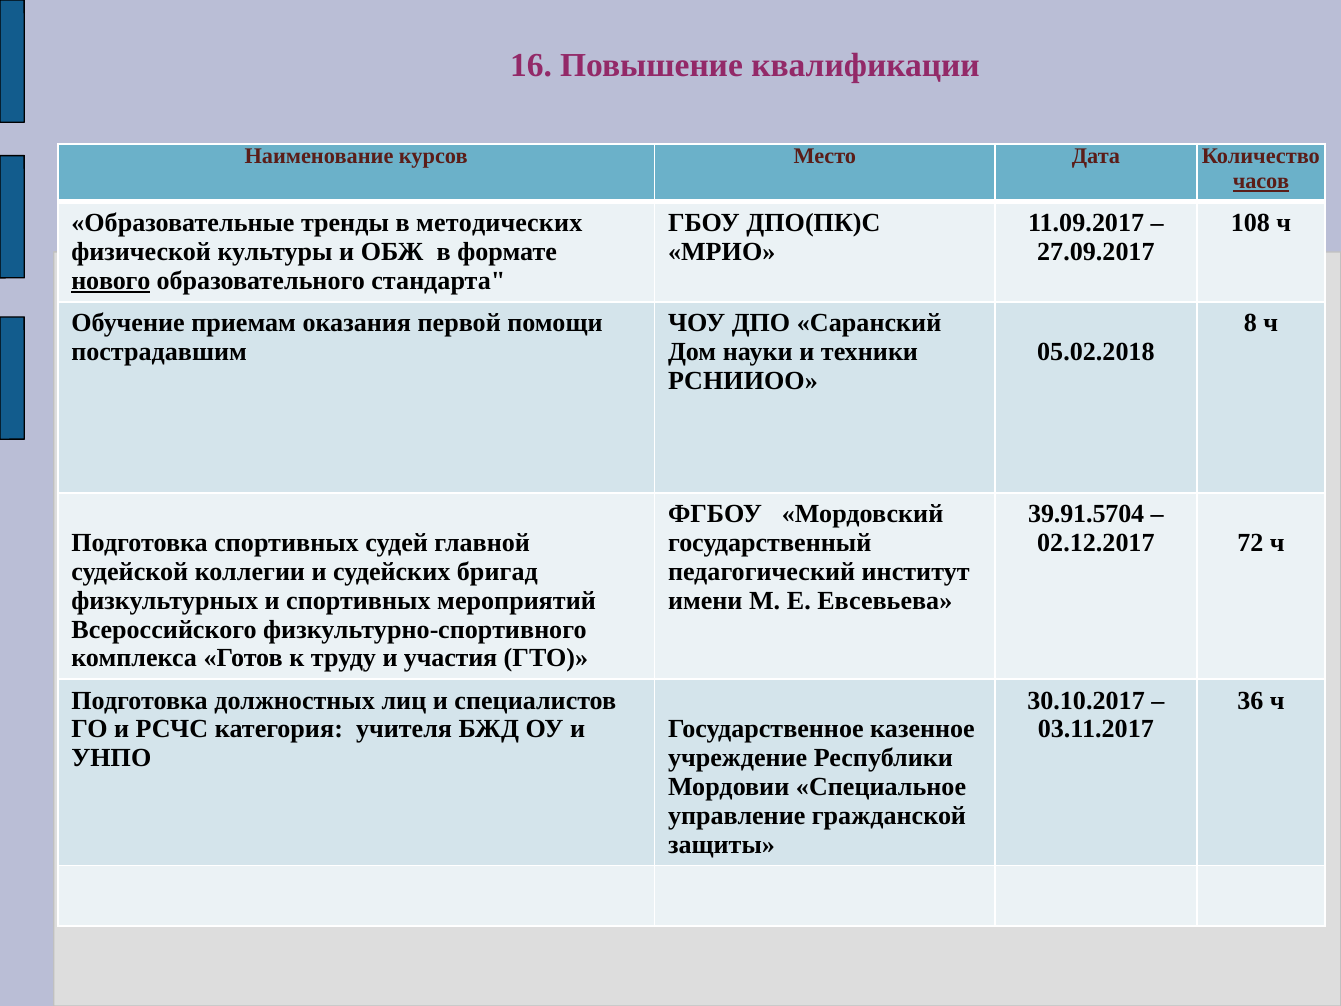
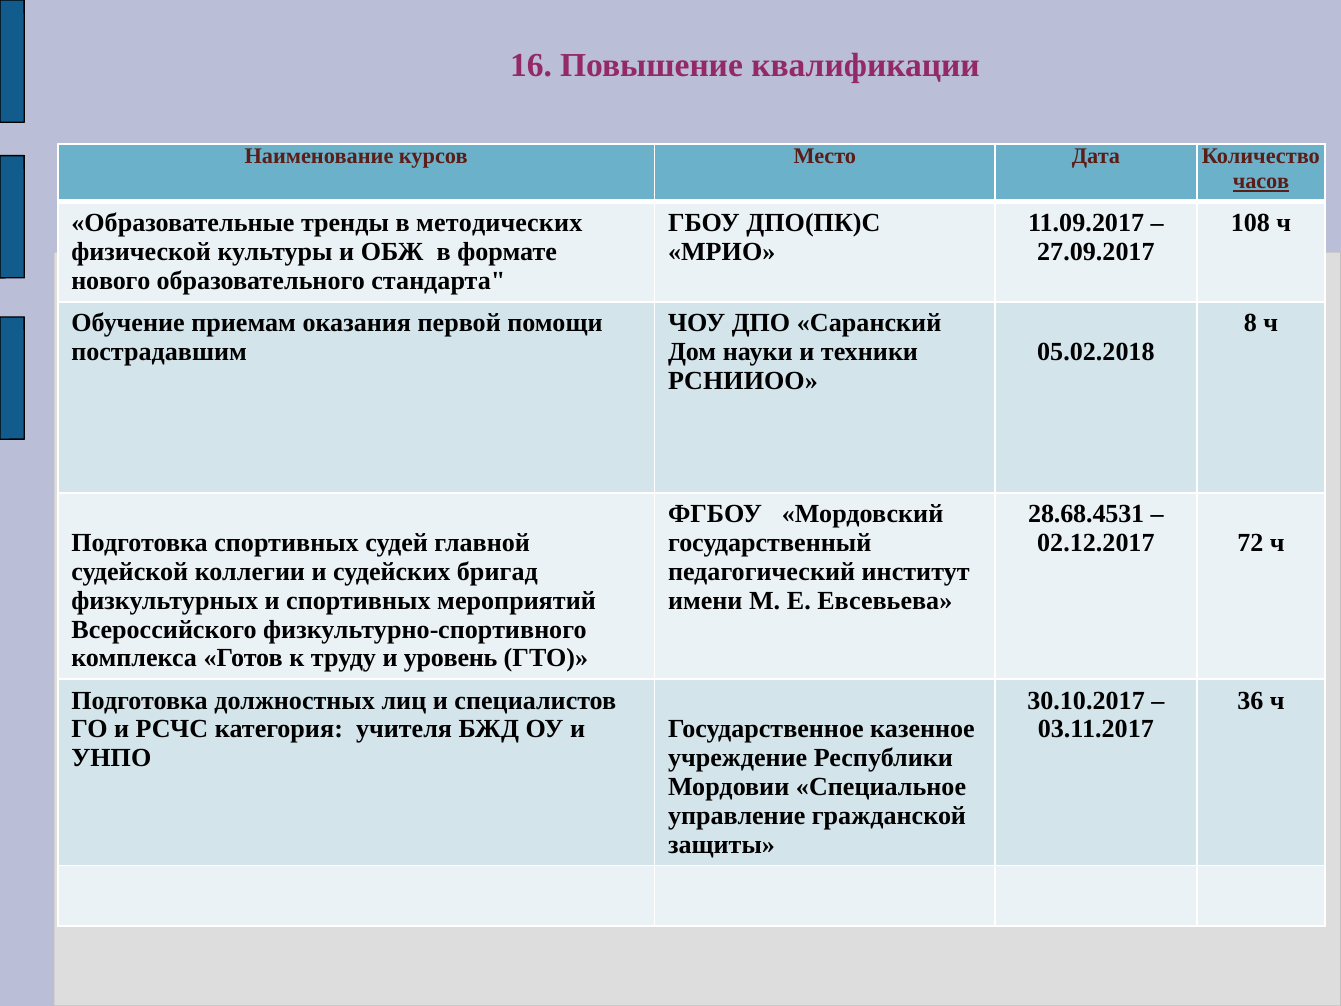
нового underline: present -> none
39.91.5704: 39.91.5704 -> 28.68.4531
участия: участия -> уровень
